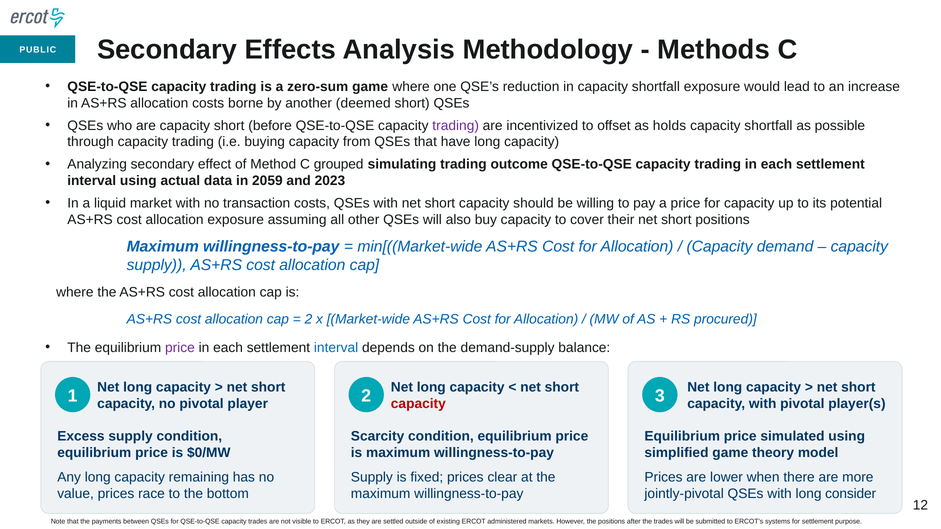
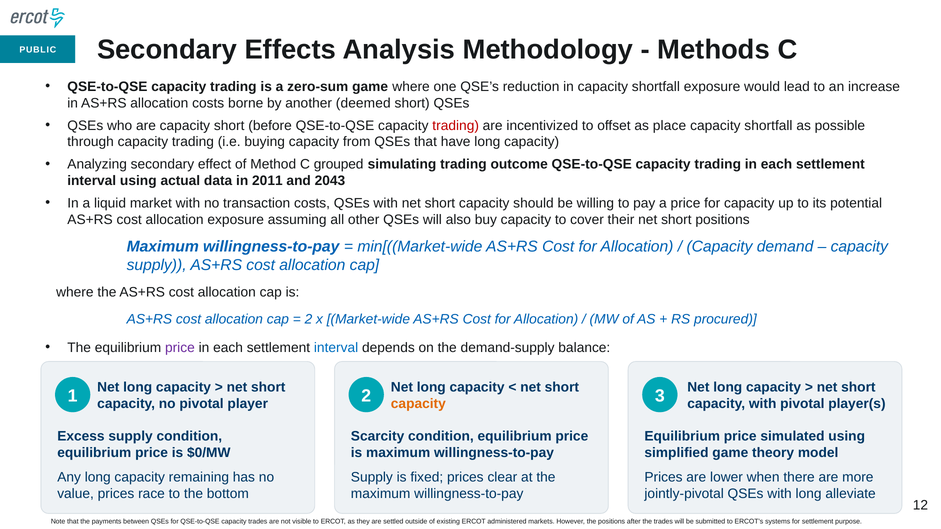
trading at (456, 126) colour: purple -> red
holds: holds -> place
2059: 2059 -> 2011
2023: 2023 -> 2043
capacity at (418, 404) colour: red -> orange
consider: consider -> alleviate
